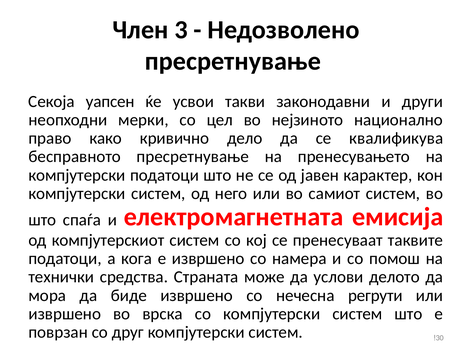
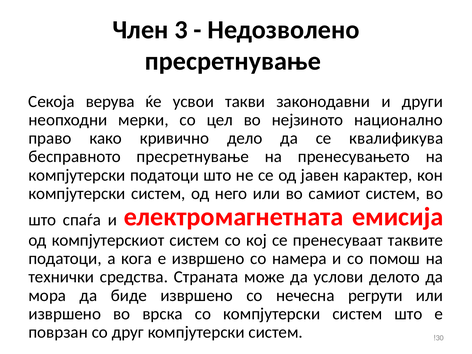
уапсен: уапсен -> верува
